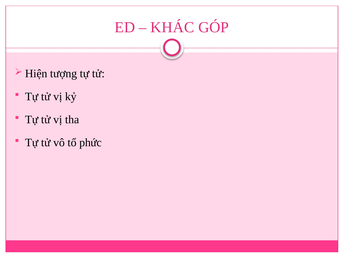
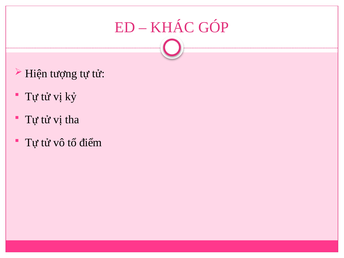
phức: phức -> điểm
